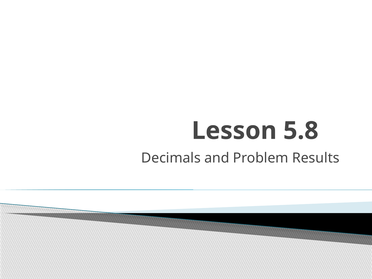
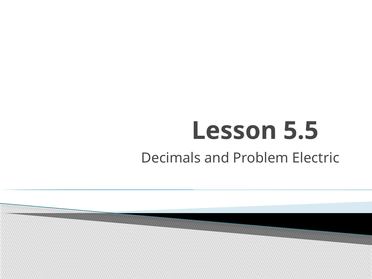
5.8: 5.8 -> 5.5
Results: Results -> Electric
